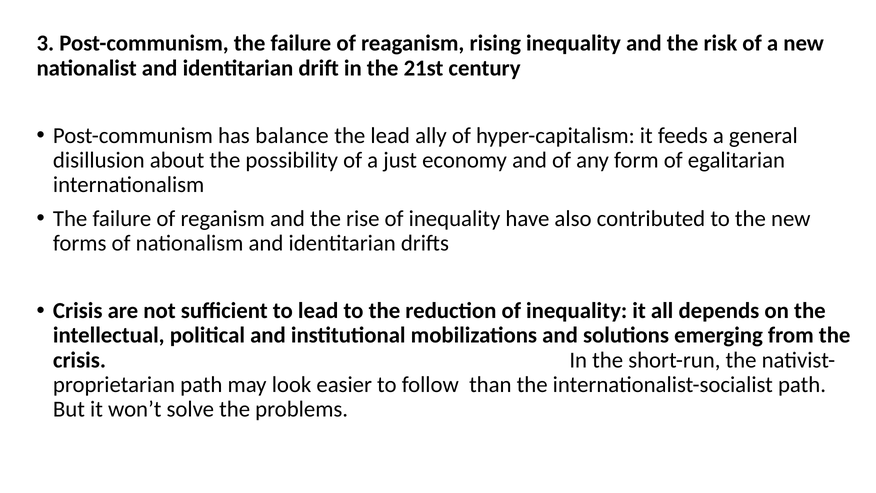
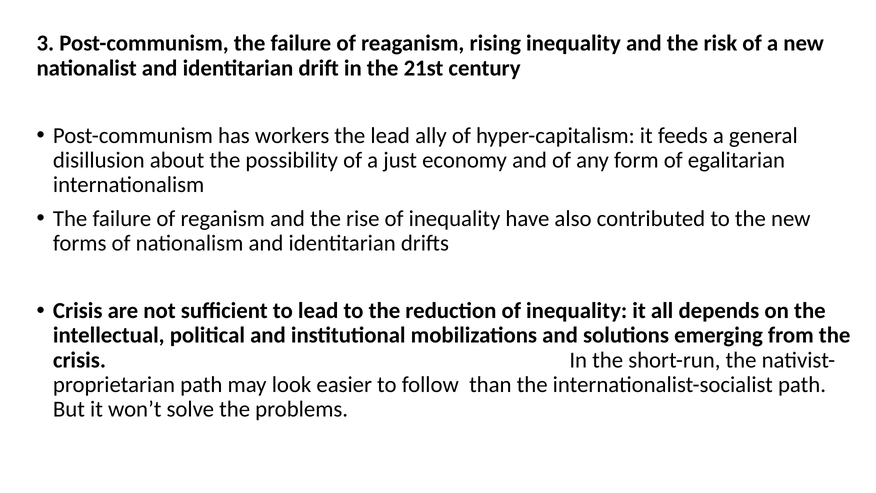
balance: balance -> workers
